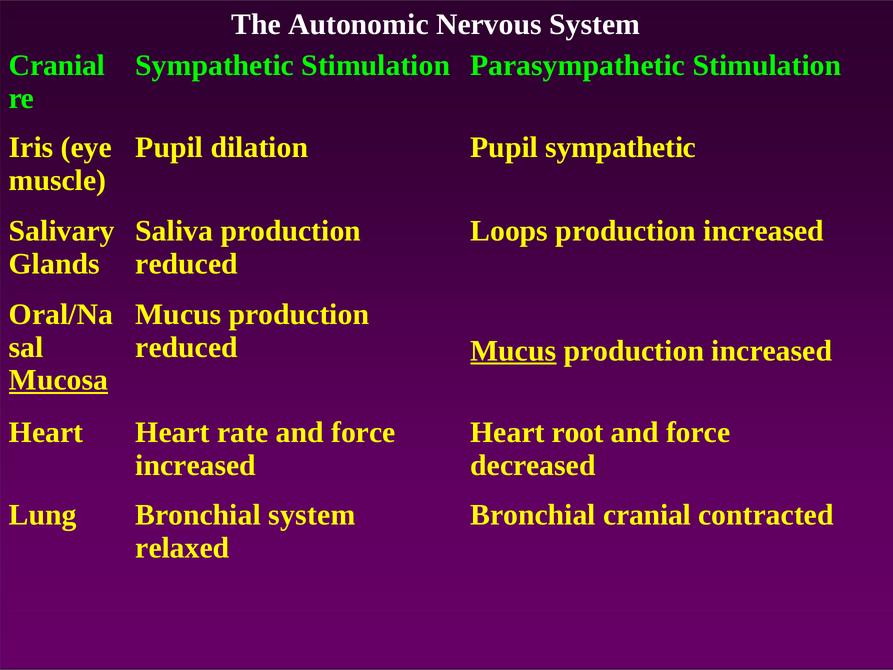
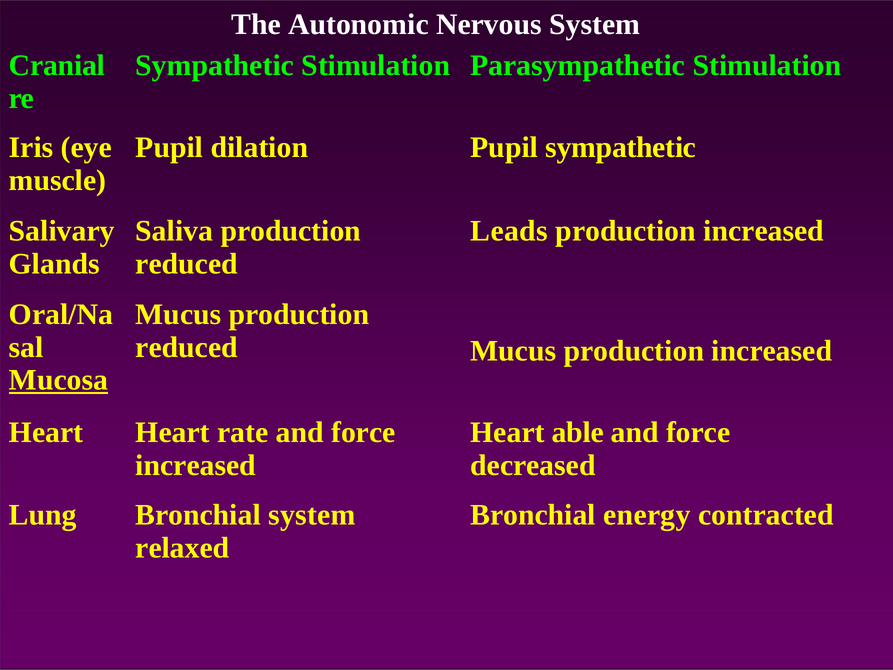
Loops: Loops -> Leads
Mucus at (513, 351) underline: present -> none
root: root -> able
Bronchial cranial: cranial -> energy
